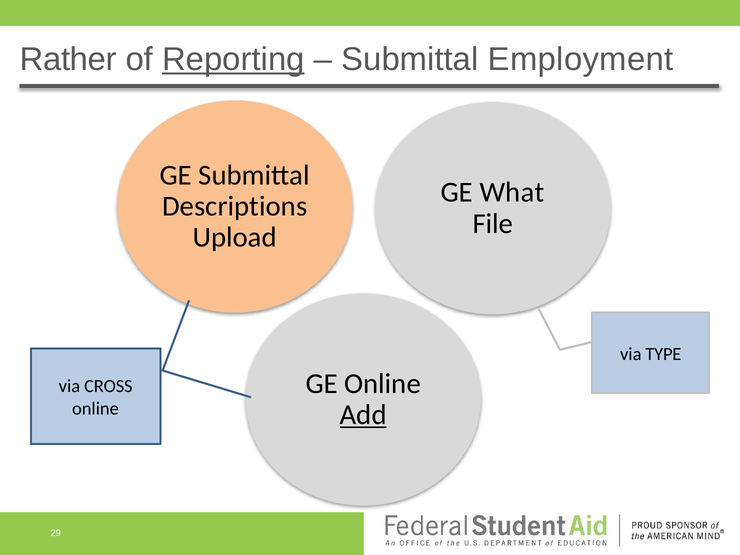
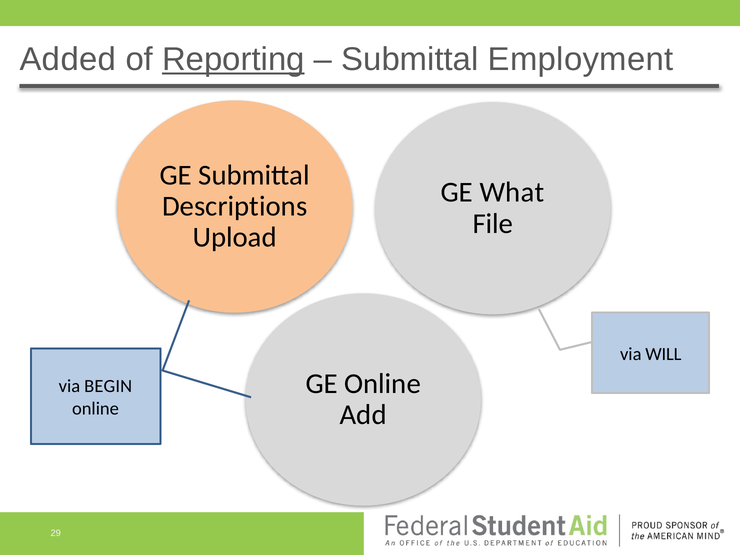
Rather: Rather -> Added
TYPE: TYPE -> WILL
CROSS: CROSS -> BEGIN
Add underline: present -> none
